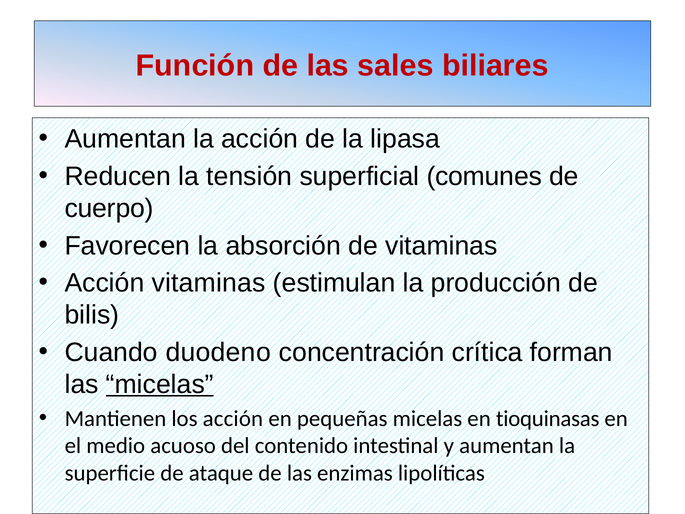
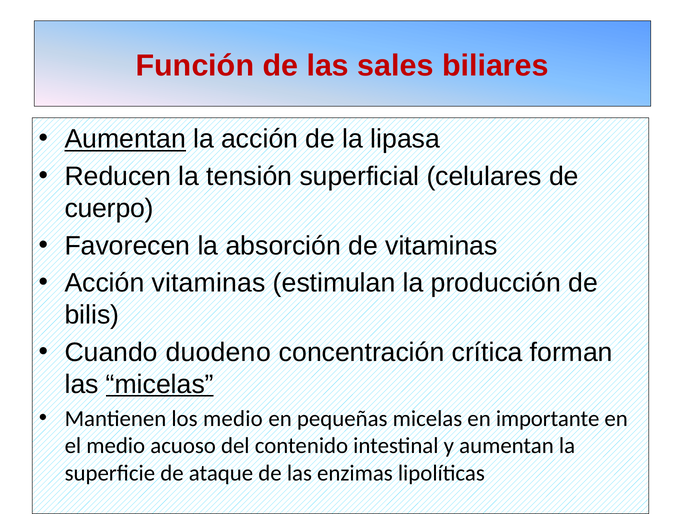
Aumentan at (125, 139) underline: none -> present
comunes: comunes -> celulares
los acción: acción -> medio
tioquinasas: tioquinasas -> importante
